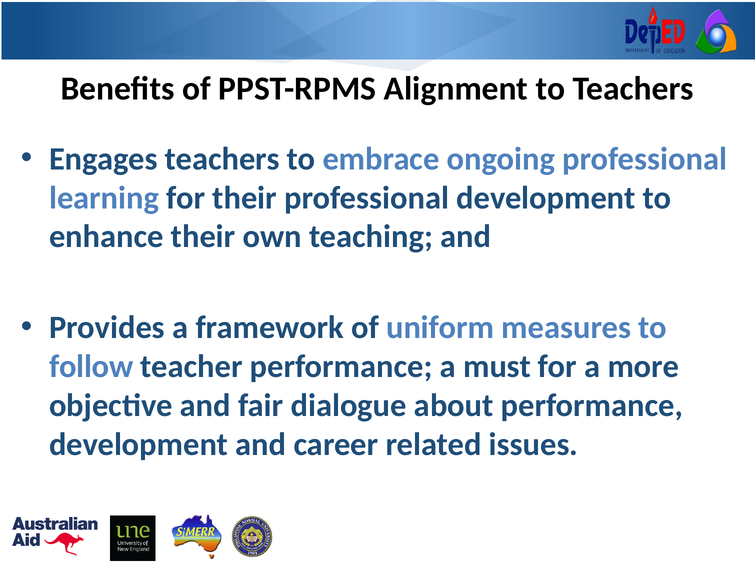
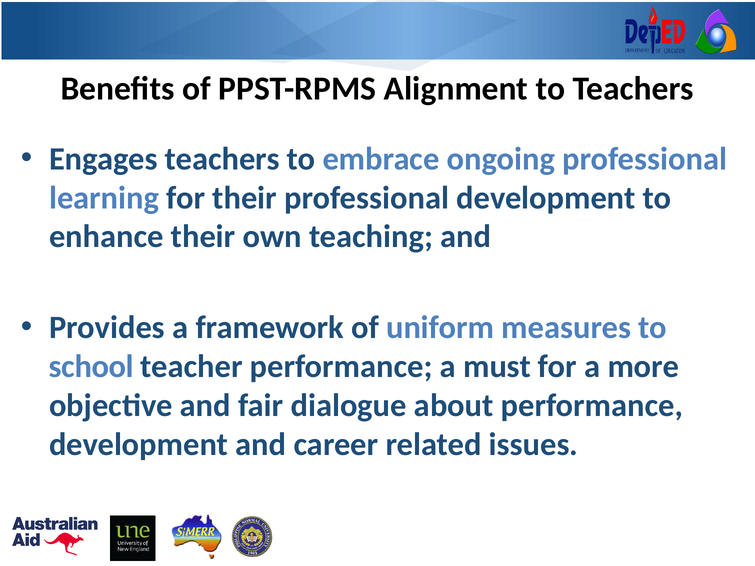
follow: follow -> school
